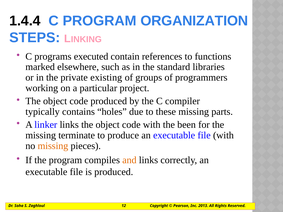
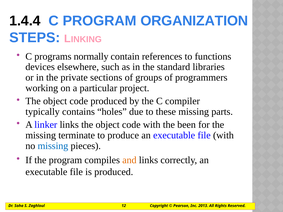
executed: executed -> normally
marked: marked -> devices
existing: existing -> sections
missing at (53, 146) colour: orange -> blue
